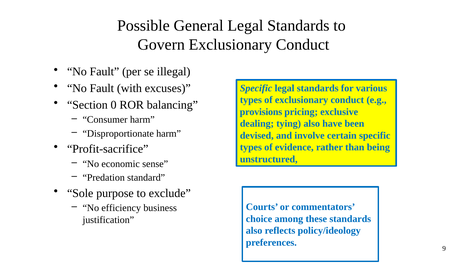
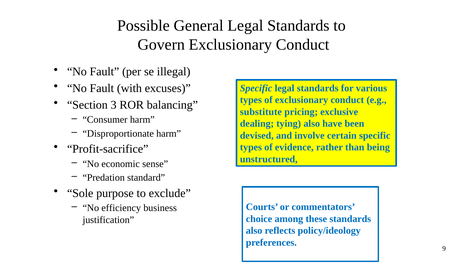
0: 0 -> 3
provisions: provisions -> substitute
